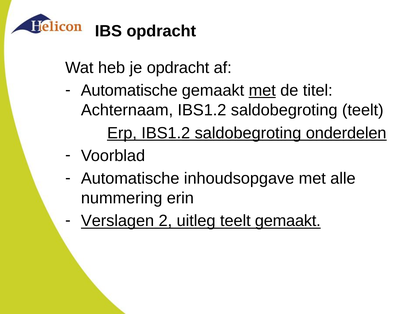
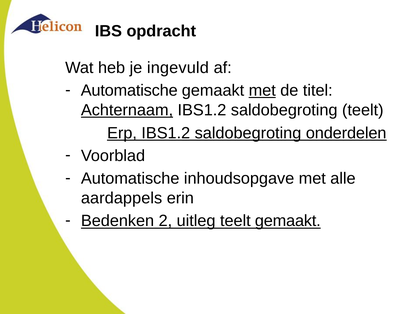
je opdracht: opdracht -> ingevuld
Achternaam underline: none -> present
nummering: nummering -> aardappels
Verslagen: Verslagen -> Bedenken
